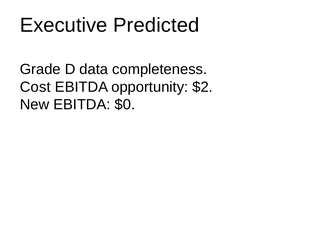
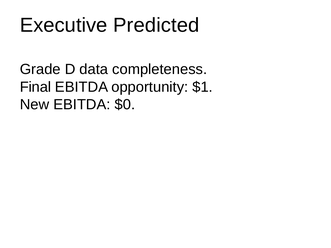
Cost: Cost -> Final
$2: $2 -> $1
